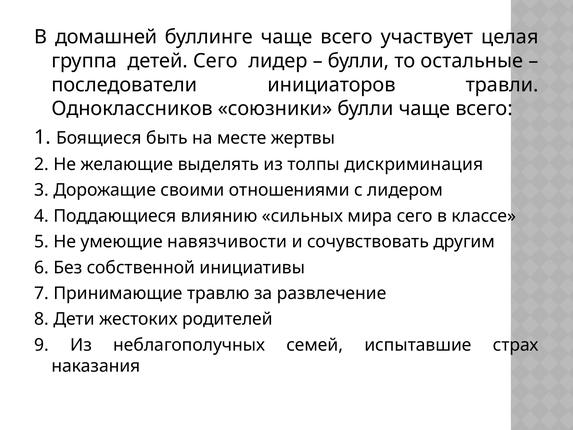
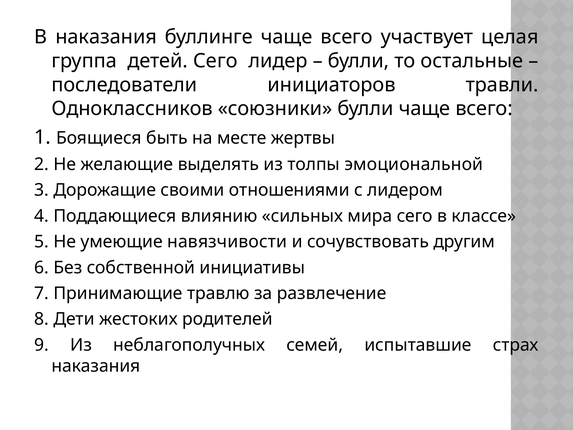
В домашней: домашней -> наказания
дискриминация: дискриминация -> эмоциональной
